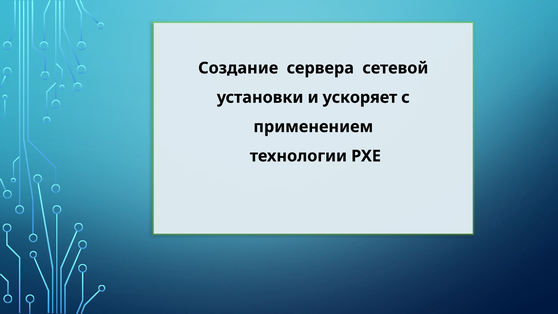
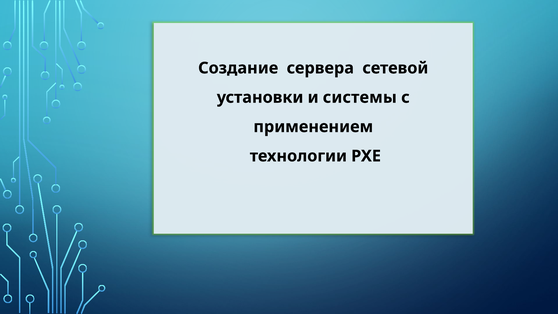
ускоряет: ускоряет -> системы
